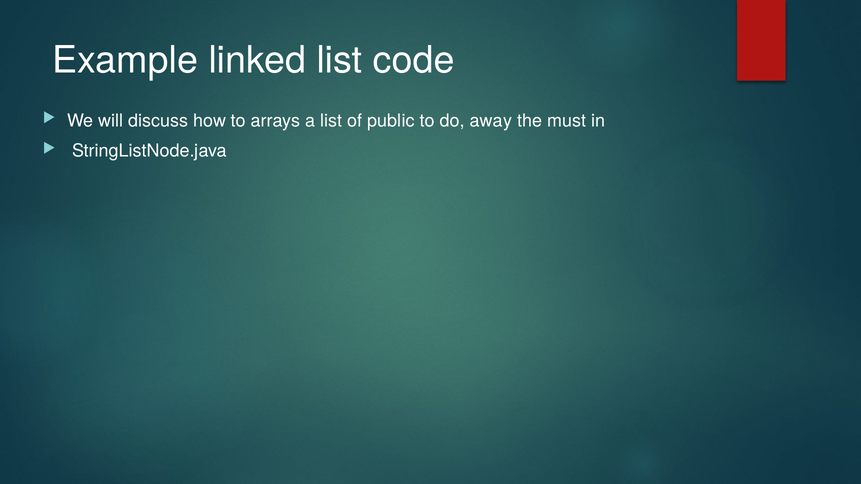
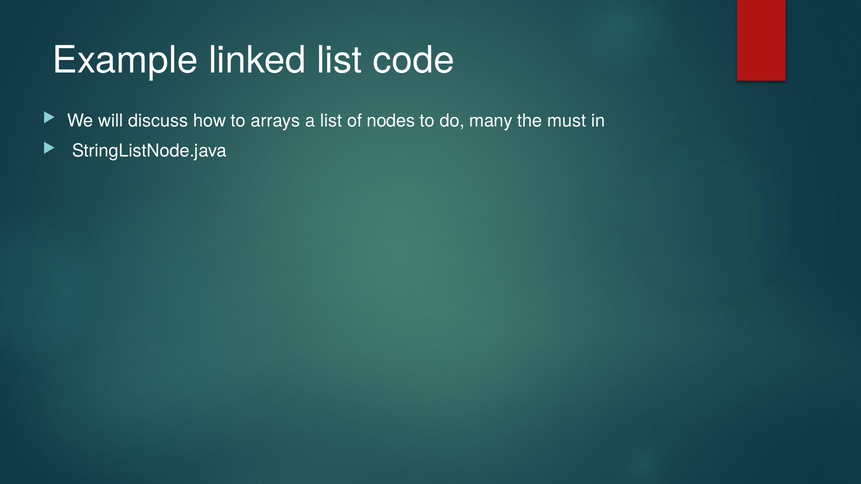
public: public -> nodes
away: away -> many
